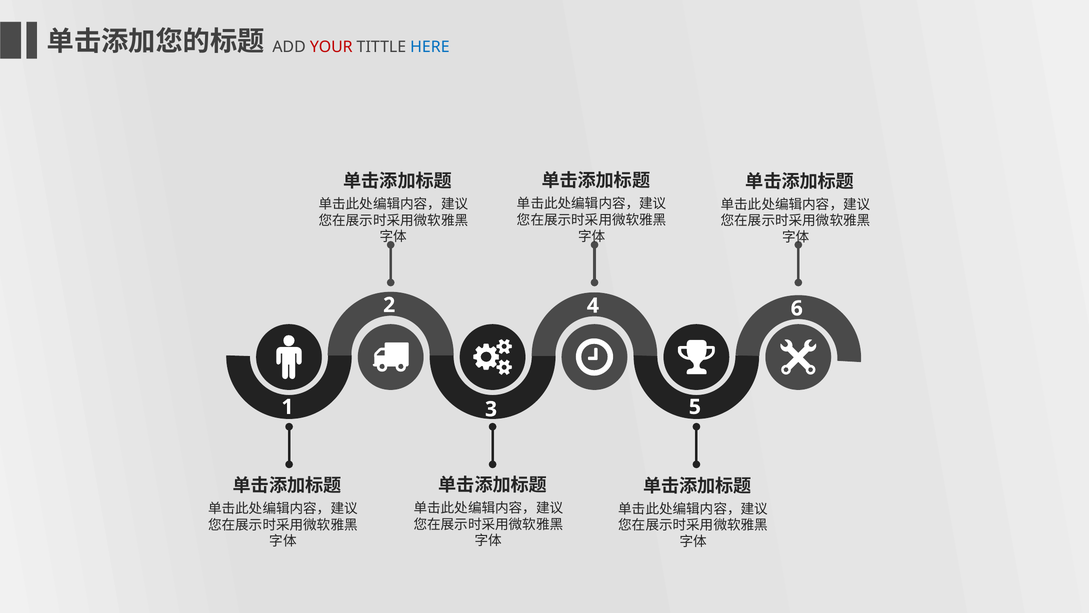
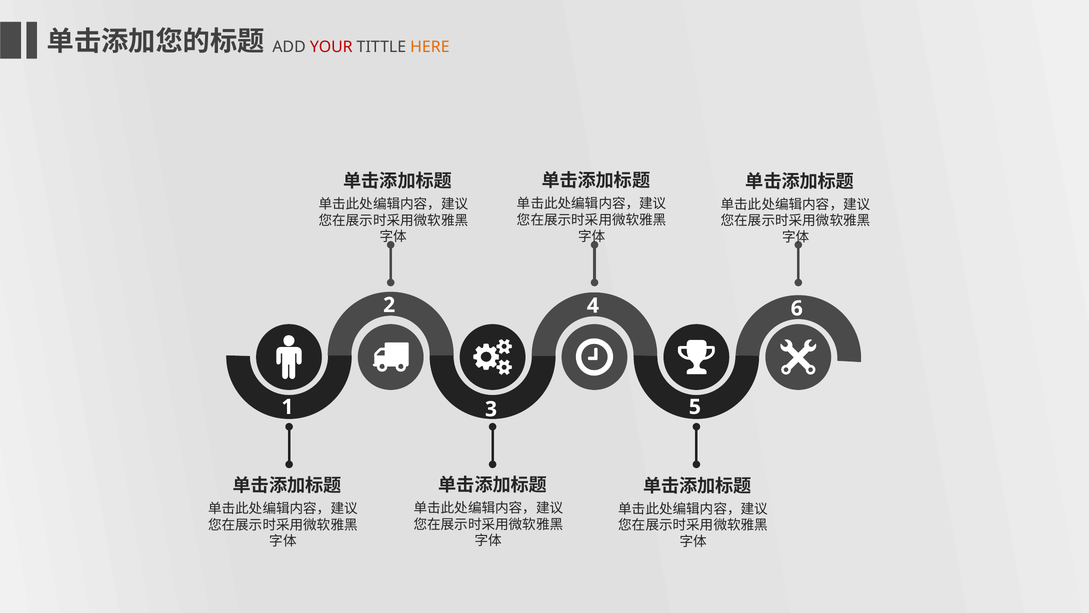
HERE colour: blue -> orange
